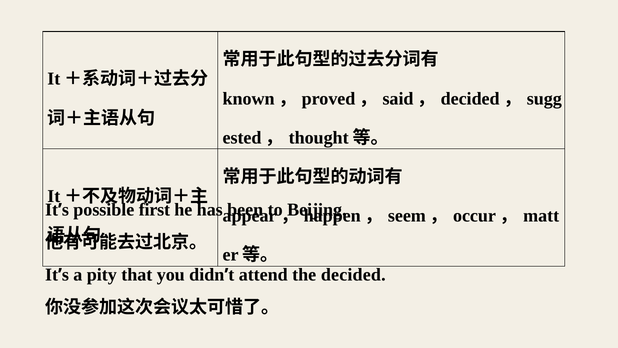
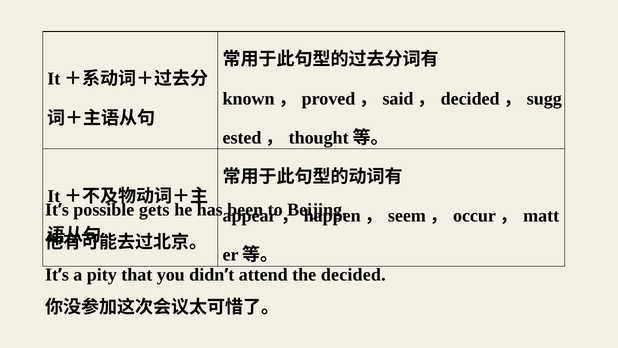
first: first -> gets
